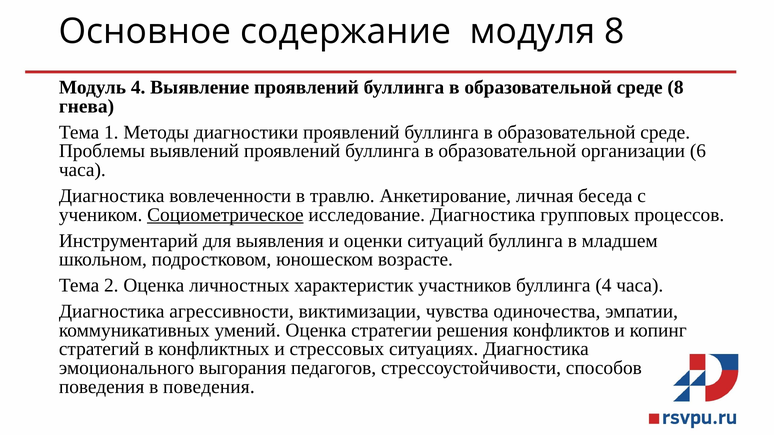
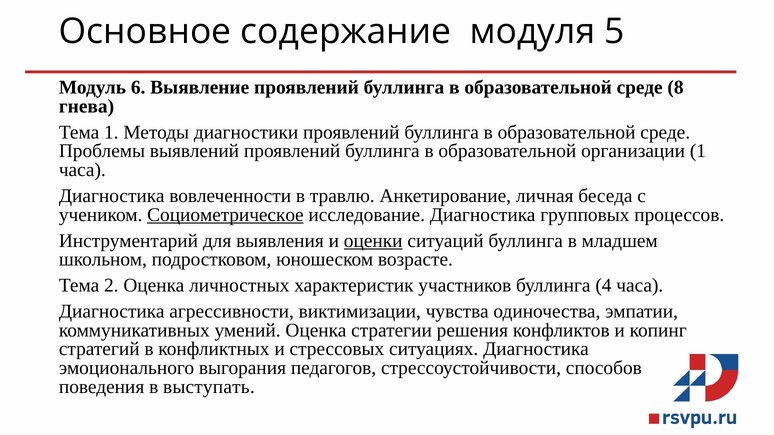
модуля 8: 8 -> 5
Модуль 4: 4 -> 6
организации 6: 6 -> 1
оценки underline: none -> present
в поведения: поведения -> выступать
